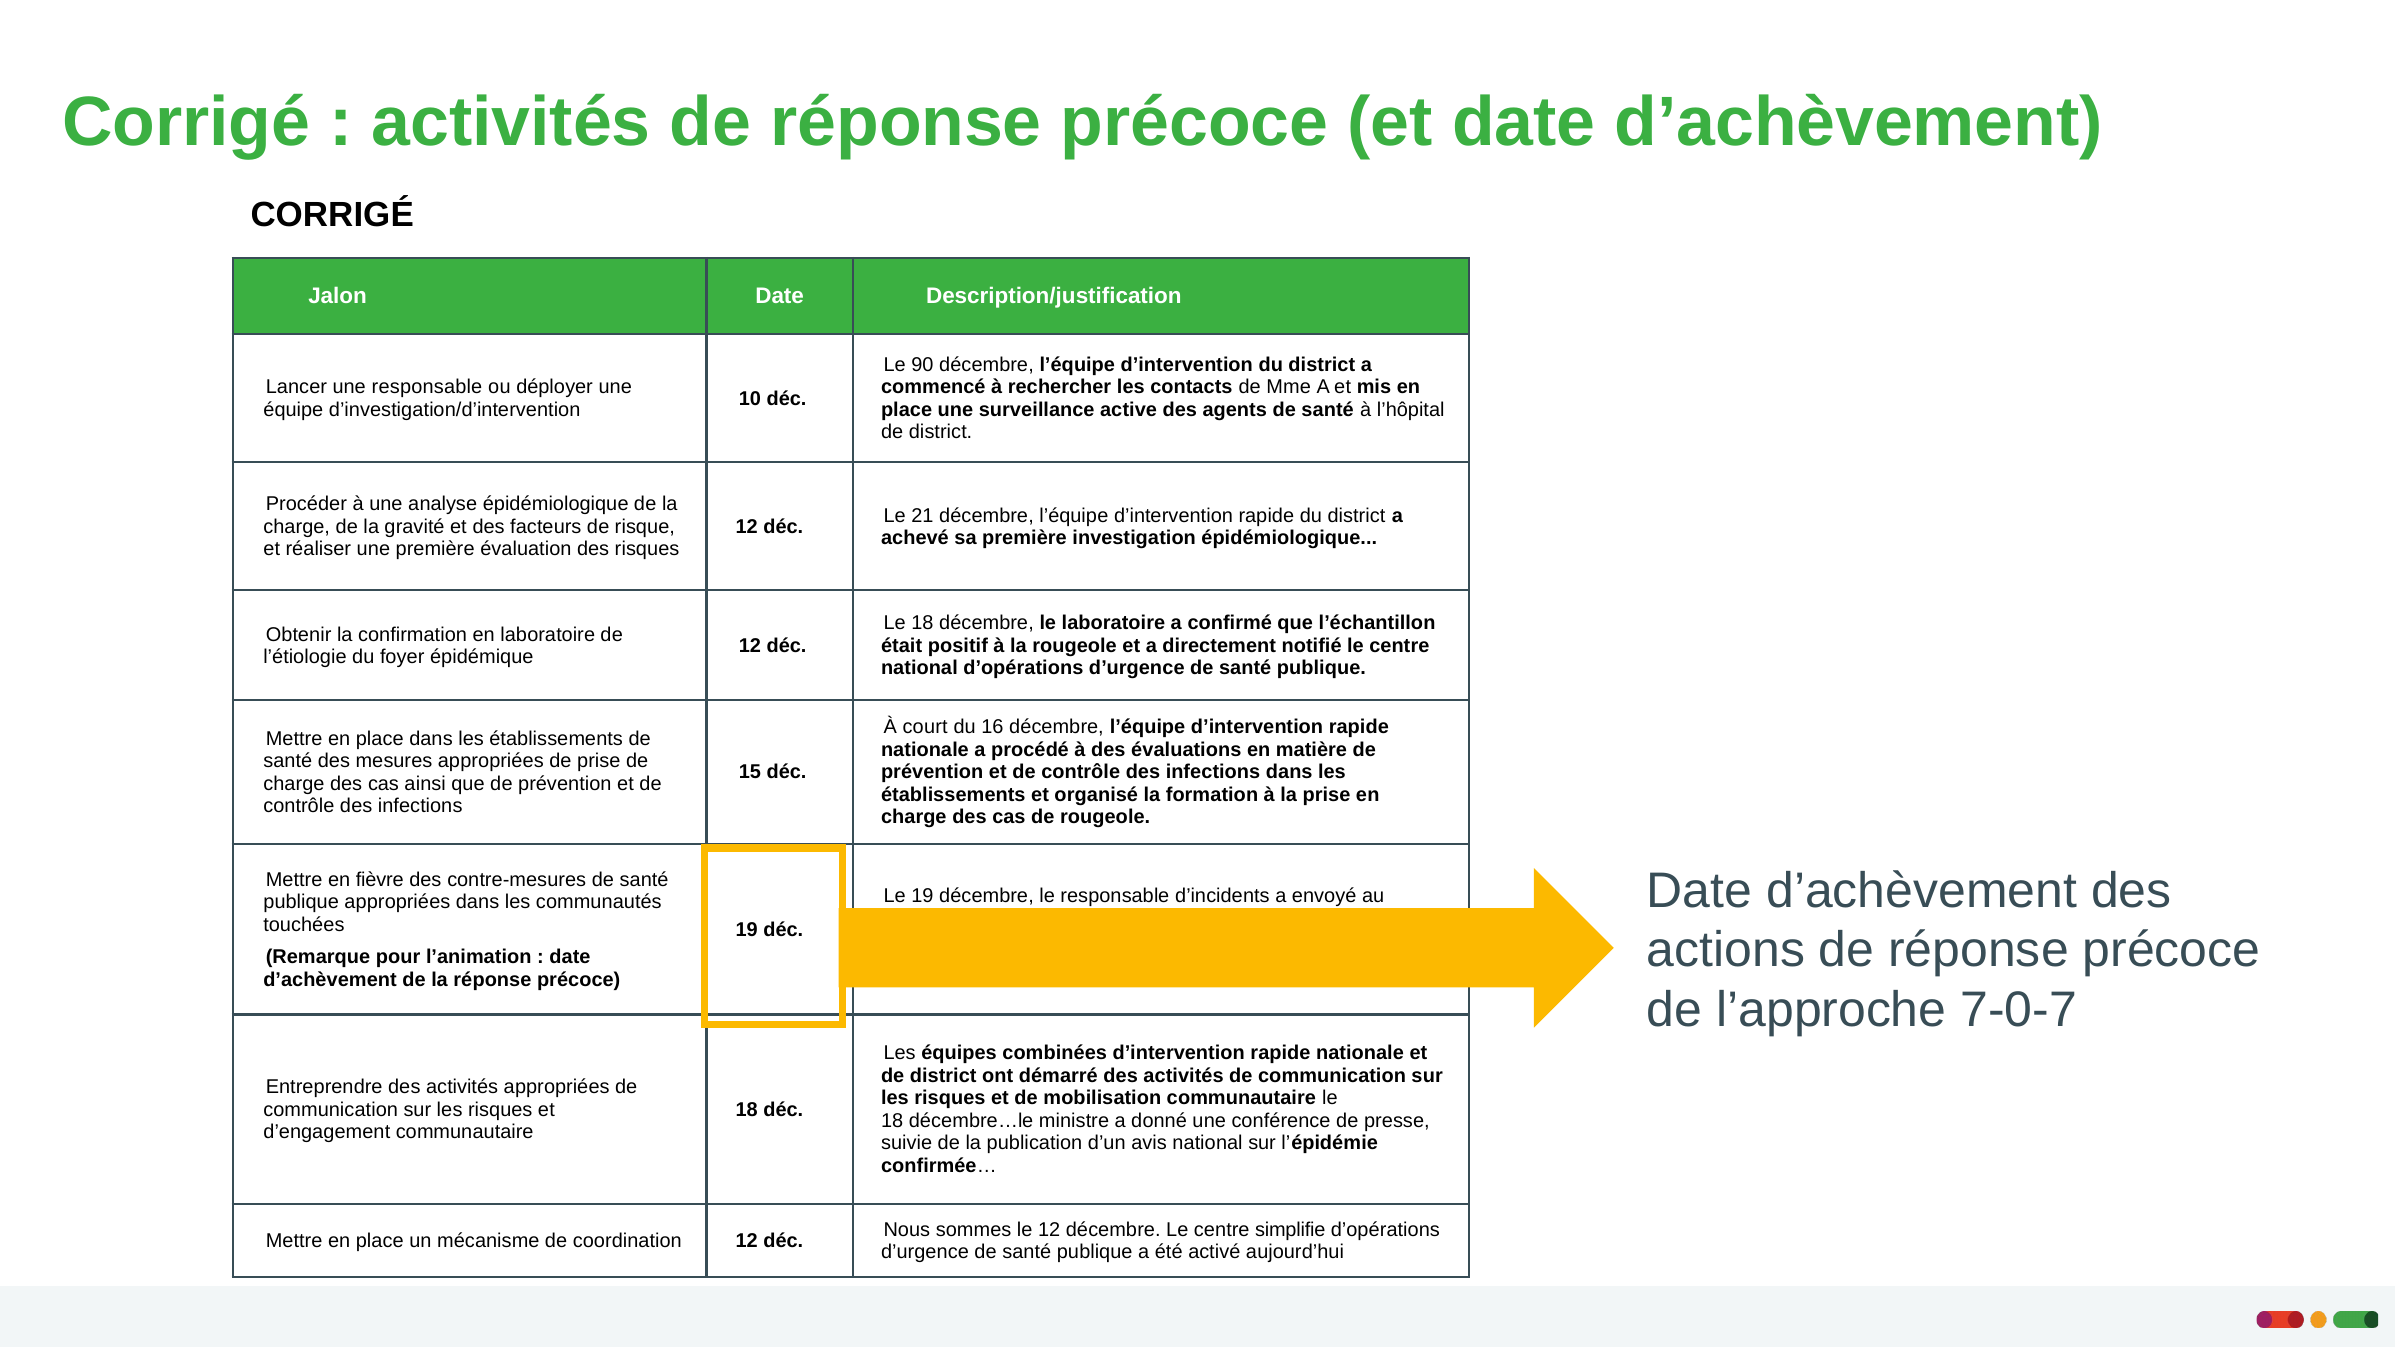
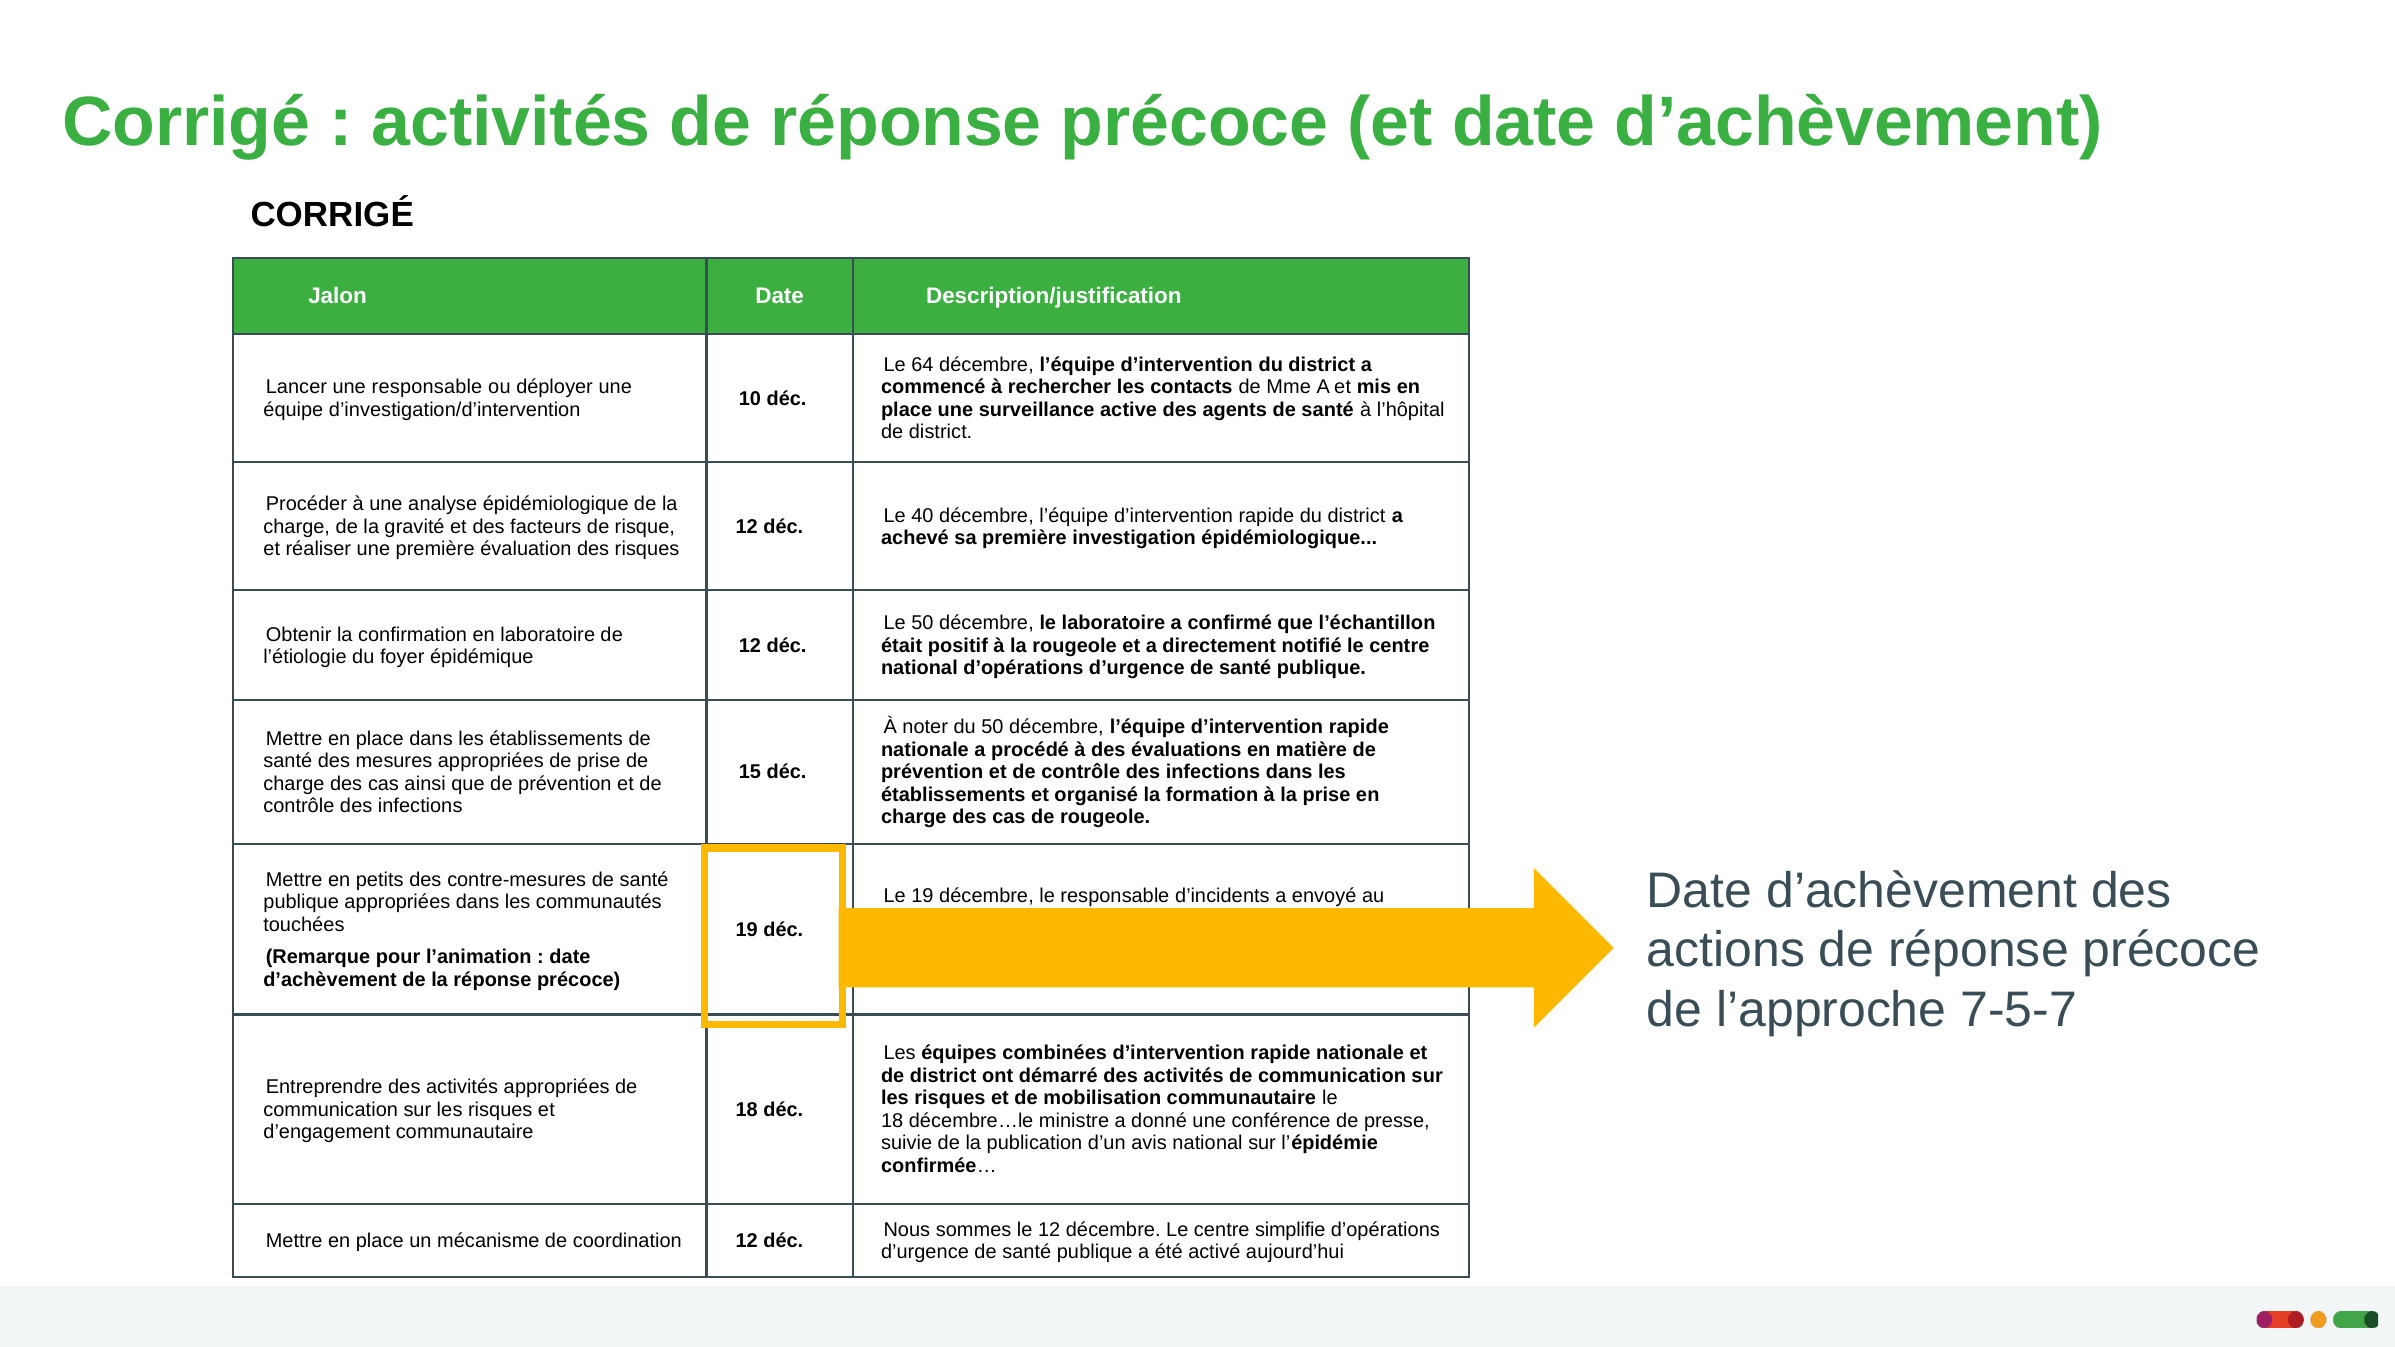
90: 90 -> 64
21: 21 -> 40
18 at (923, 623): 18 -> 50
court: court -> noter
du 16: 16 -> 50
fièvre: fièvre -> petits
7-0-7: 7-0-7 -> 7-5-7
